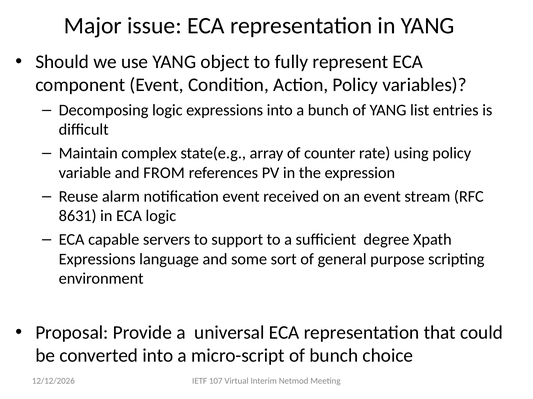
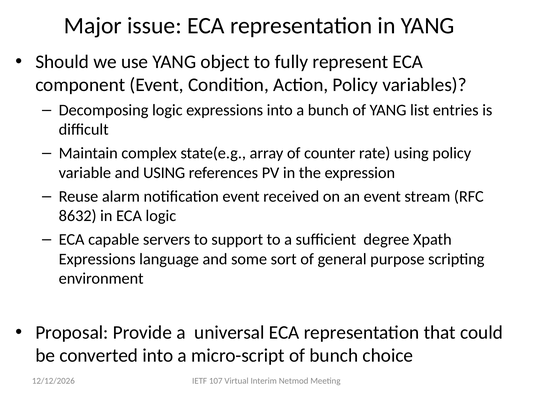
and FROM: FROM -> USING
8631: 8631 -> 8632
